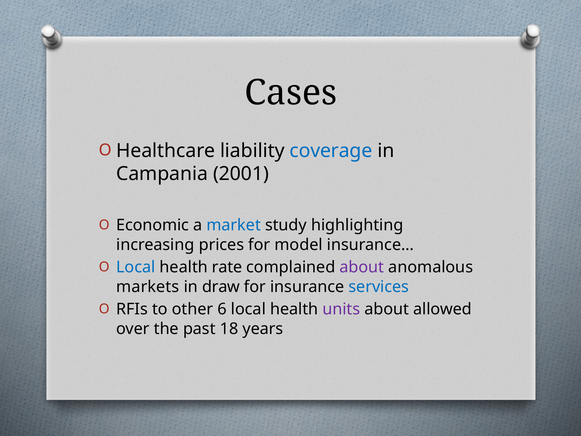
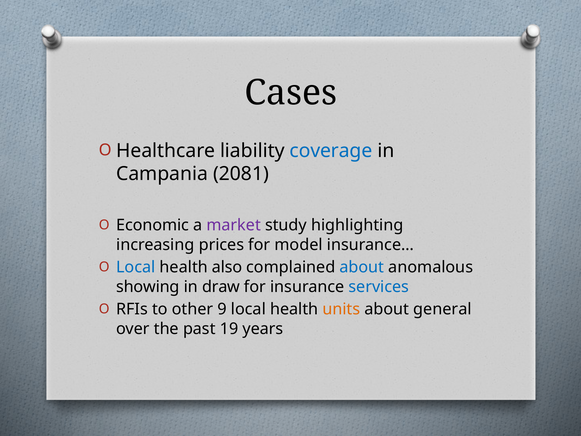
2001: 2001 -> 2081
market colour: blue -> purple
rate: rate -> also
about at (362, 267) colour: purple -> blue
markets: markets -> showing
6: 6 -> 9
units colour: purple -> orange
allowed: allowed -> general
18: 18 -> 19
